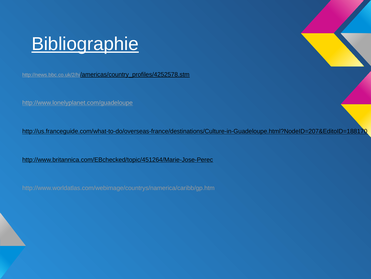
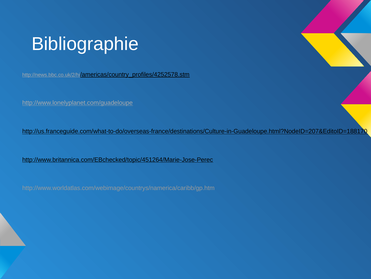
Bibliographie underline: present -> none
